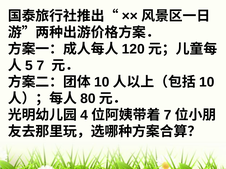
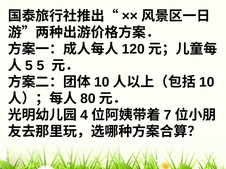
7 at (40, 66): 7 -> 5
